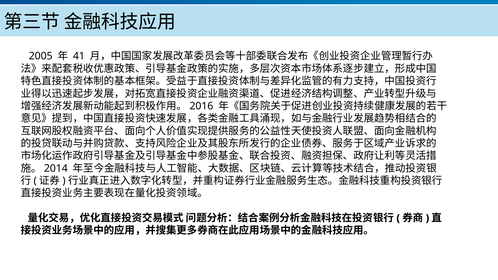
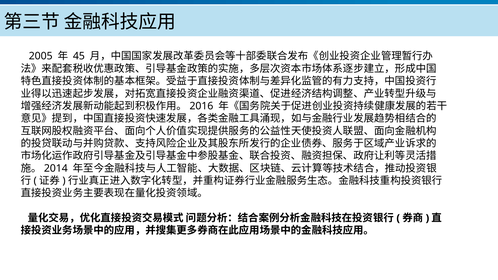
41: 41 -> 45
